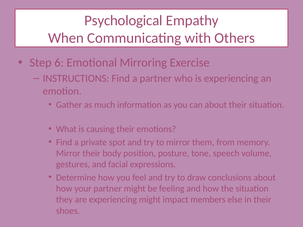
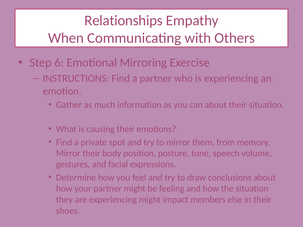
Psychological: Psychological -> Relationships
